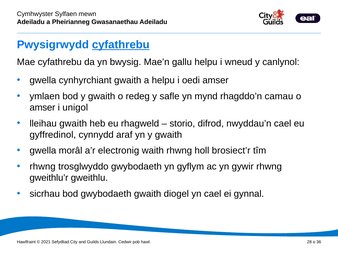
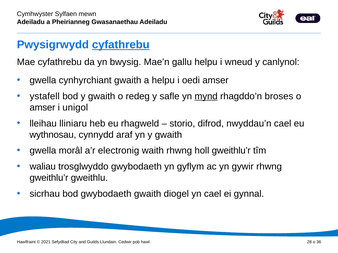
ymlaen: ymlaen -> ystafell
mynd underline: none -> present
camau: camau -> broses
lleihau gwaith: gwaith -> lliniaru
gyffredinol: gyffredinol -> wythnosau
holl brosiect’r: brosiect’r -> gweithlu’r
rhwng at (43, 167): rhwng -> waliau
